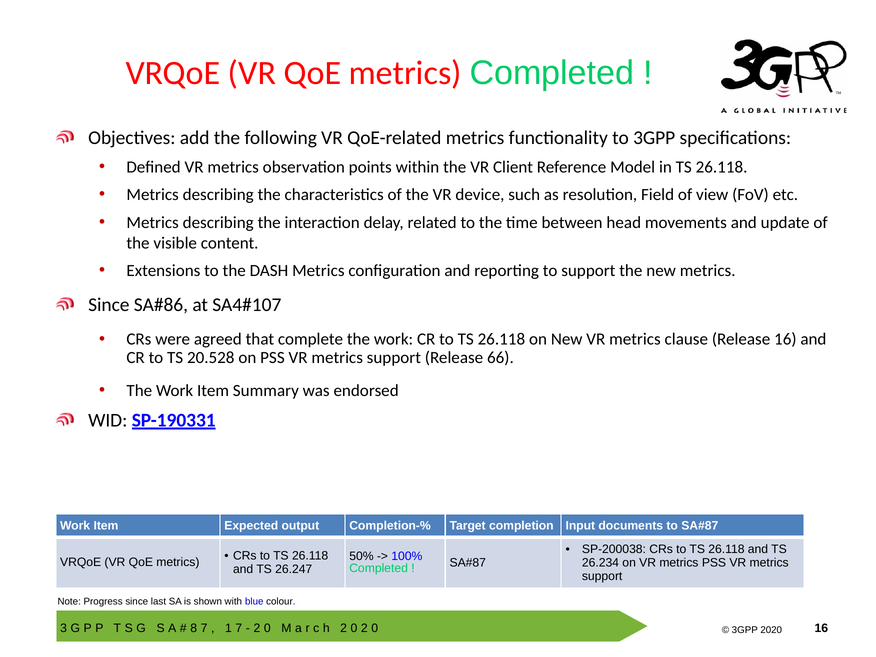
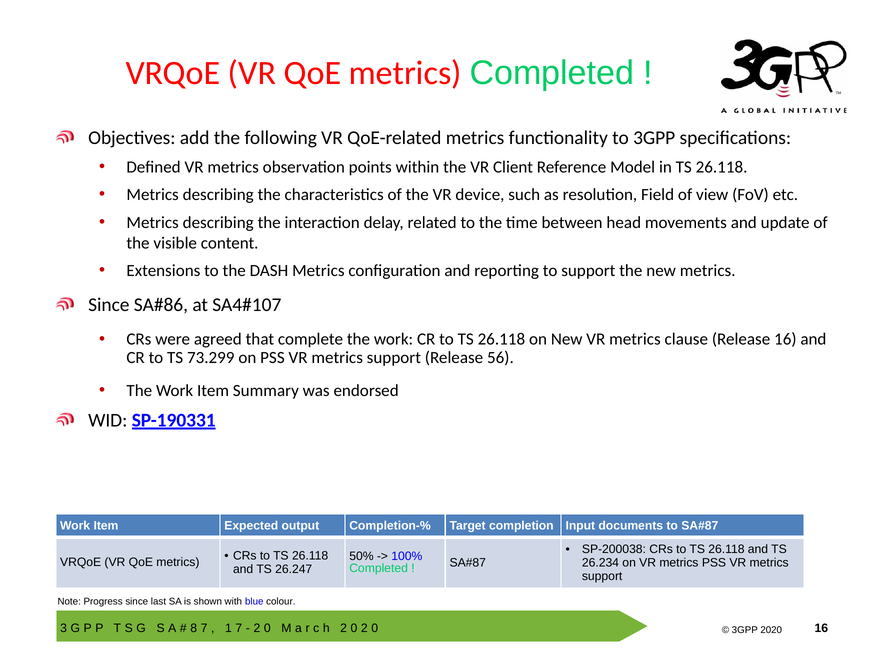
20.528: 20.528 -> 73.299
66: 66 -> 56
